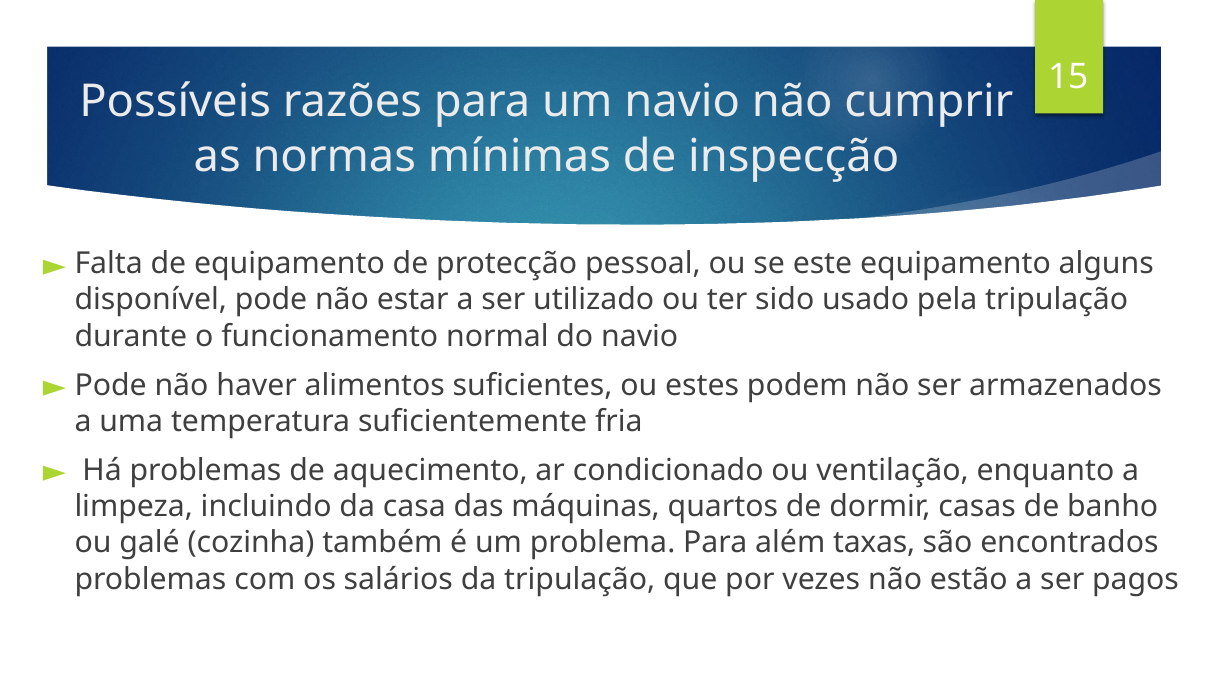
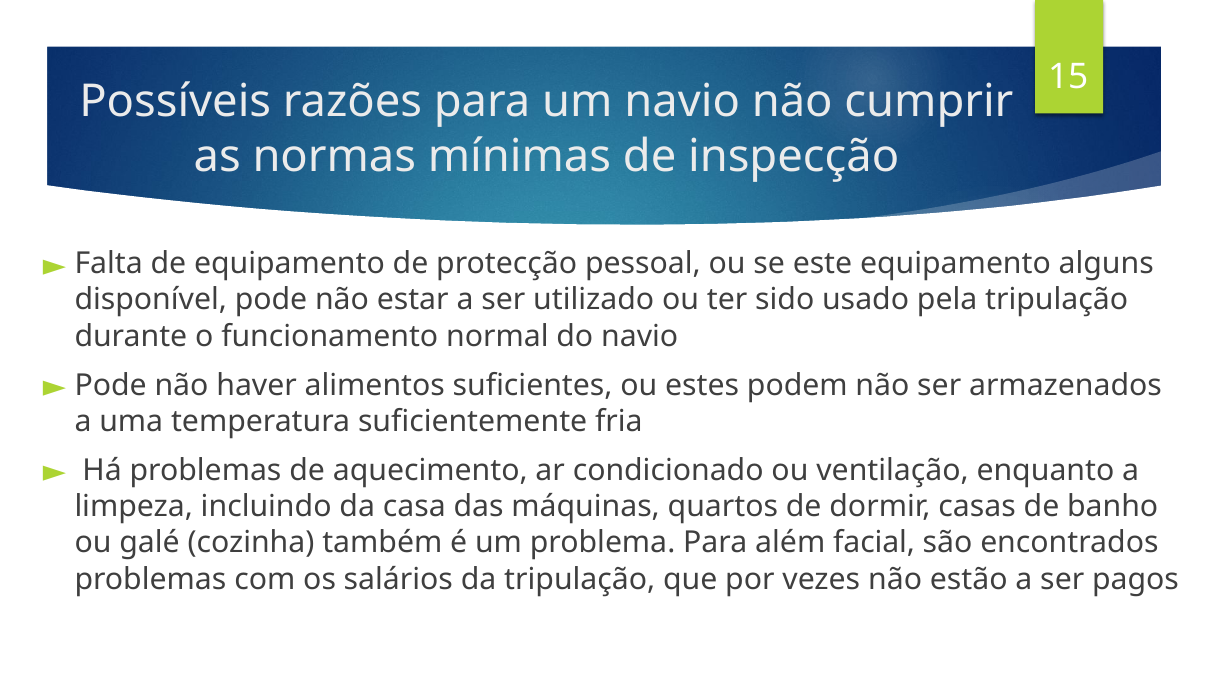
taxas: taxas -> facial
